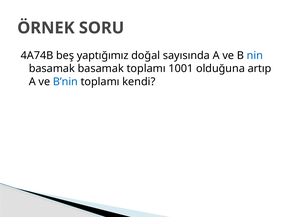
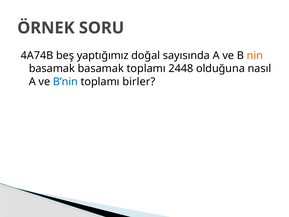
nin colour: blue -> orange
1001: 1001 -> 2448
artıp: artıp -> nasıl
kendi: kendi -> birler
